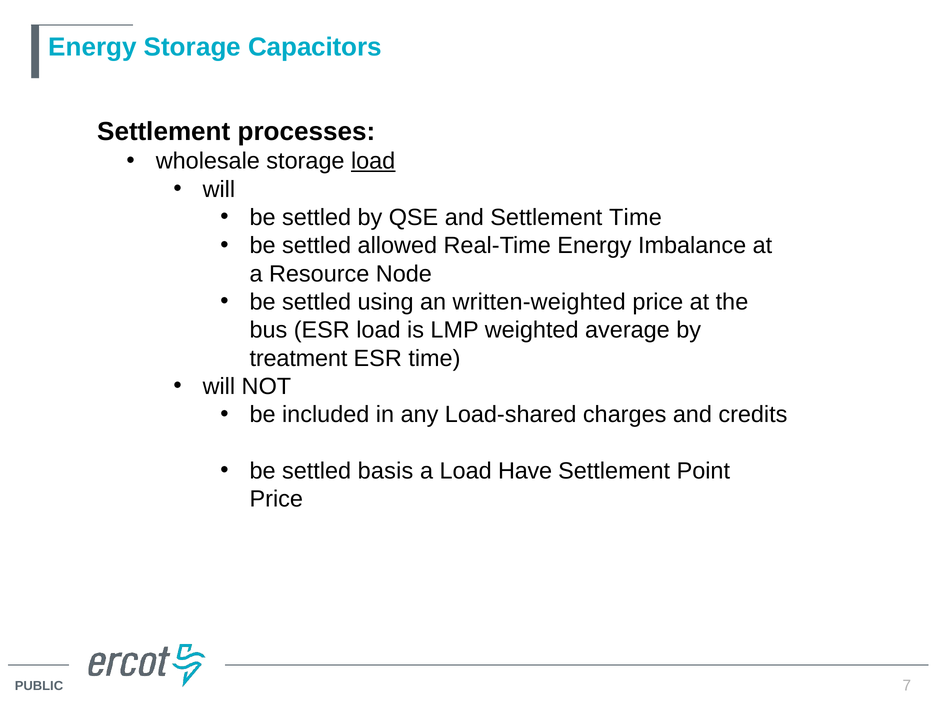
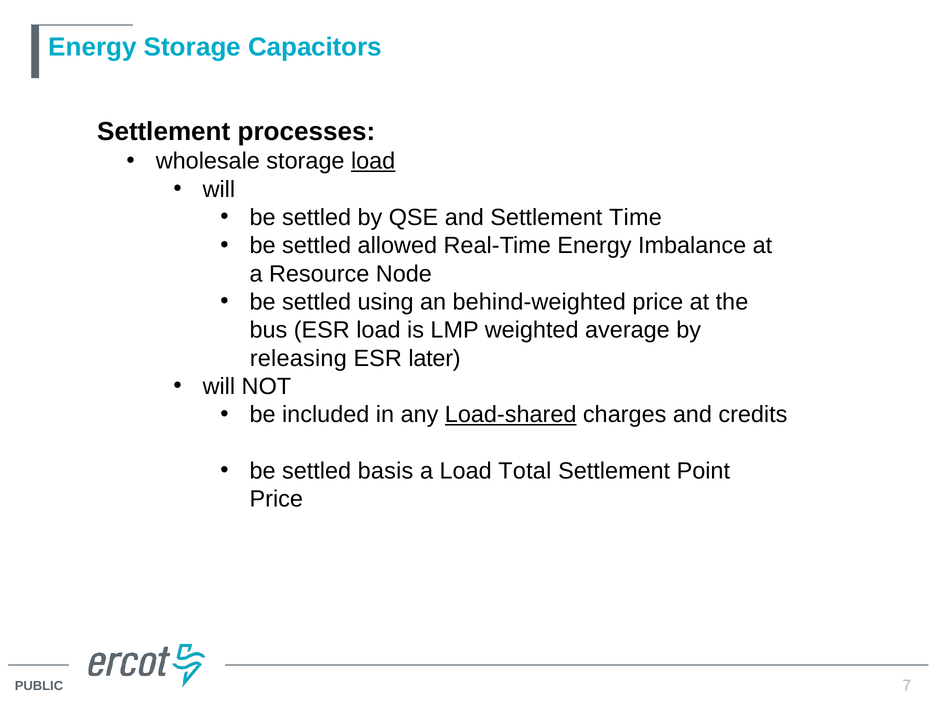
written-weighted: written-weighted -> behind-weighted
treatment: treatment -> releasing
ESR time: time -> later
Load-shared underline: none -> present
Have: Have -> Total
